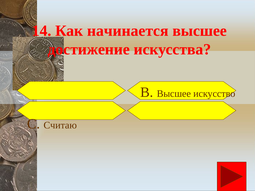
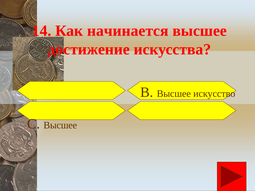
С Считаю: Считаю -> Высшее
